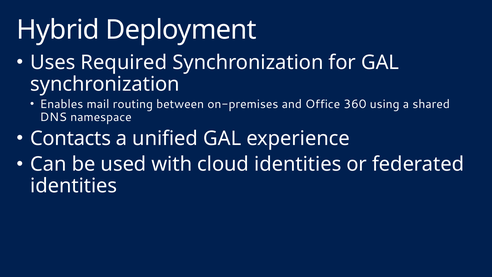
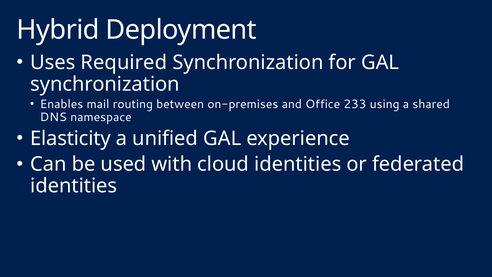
360: 360 -> 233
Contacts: Contacts -> Elasticity
